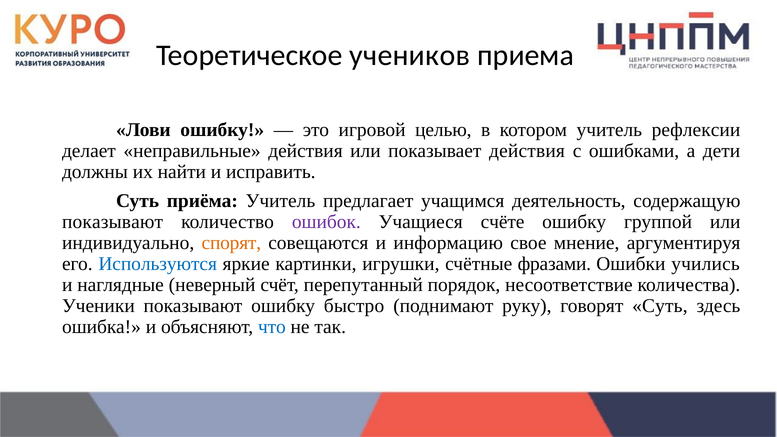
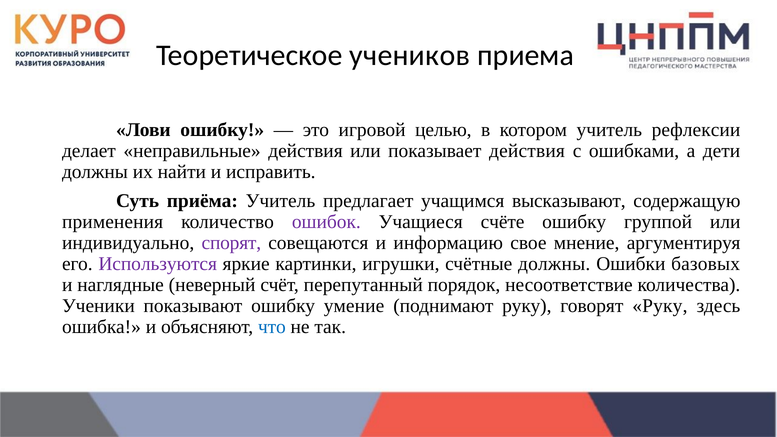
деятельность: деятельность -> высказывают
показывают at (113, 222): показывают -> применения
спорят colour: orange -> purple
Используются colour: blue -> purple
счётные фразами: фразами -> должны
учились: учились -> базовых
быстро: быстро -> умение
говорят Суть: Суть -> Руку
